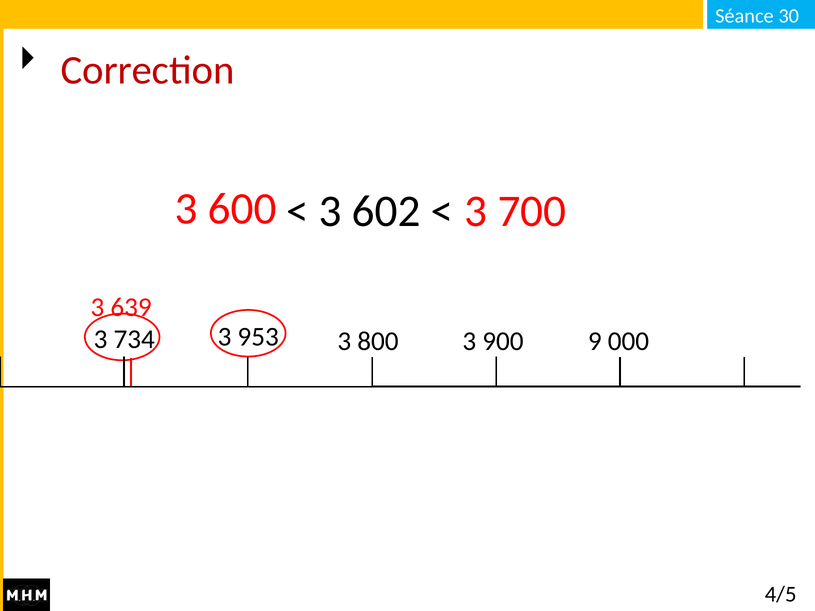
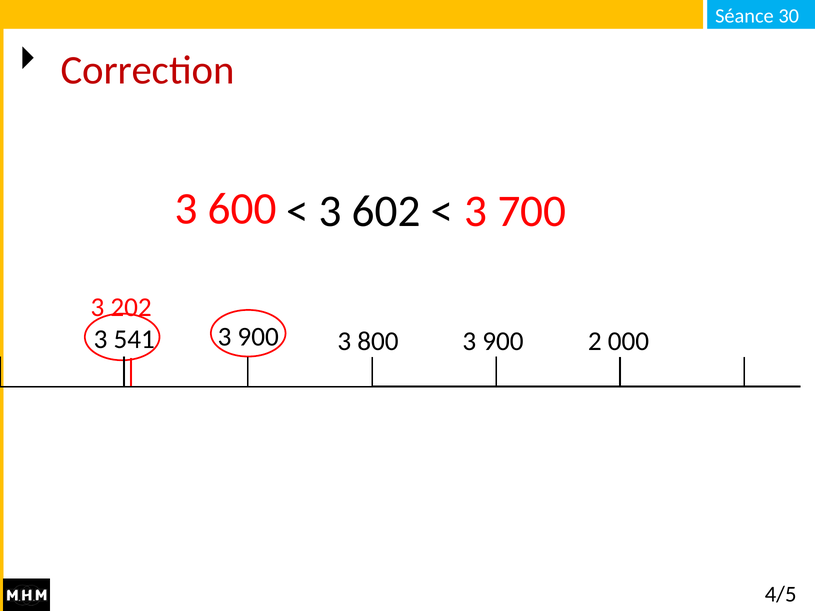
639: 639 -> 202
734: 734 -> 541
953 at (258, 337): 953 -> 900
9: 9 -> 2
